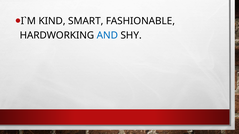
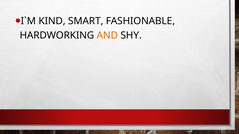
AND colour: blue -> orange
